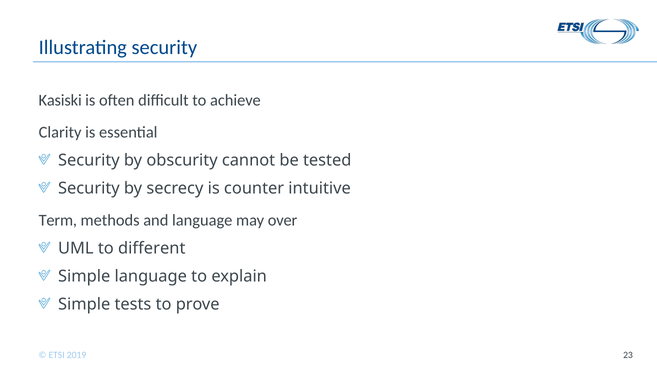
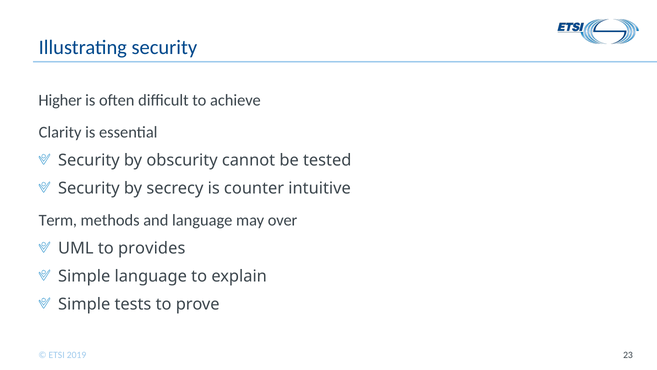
Kasiski: Kasiski -> Higher
different: different -> provides
